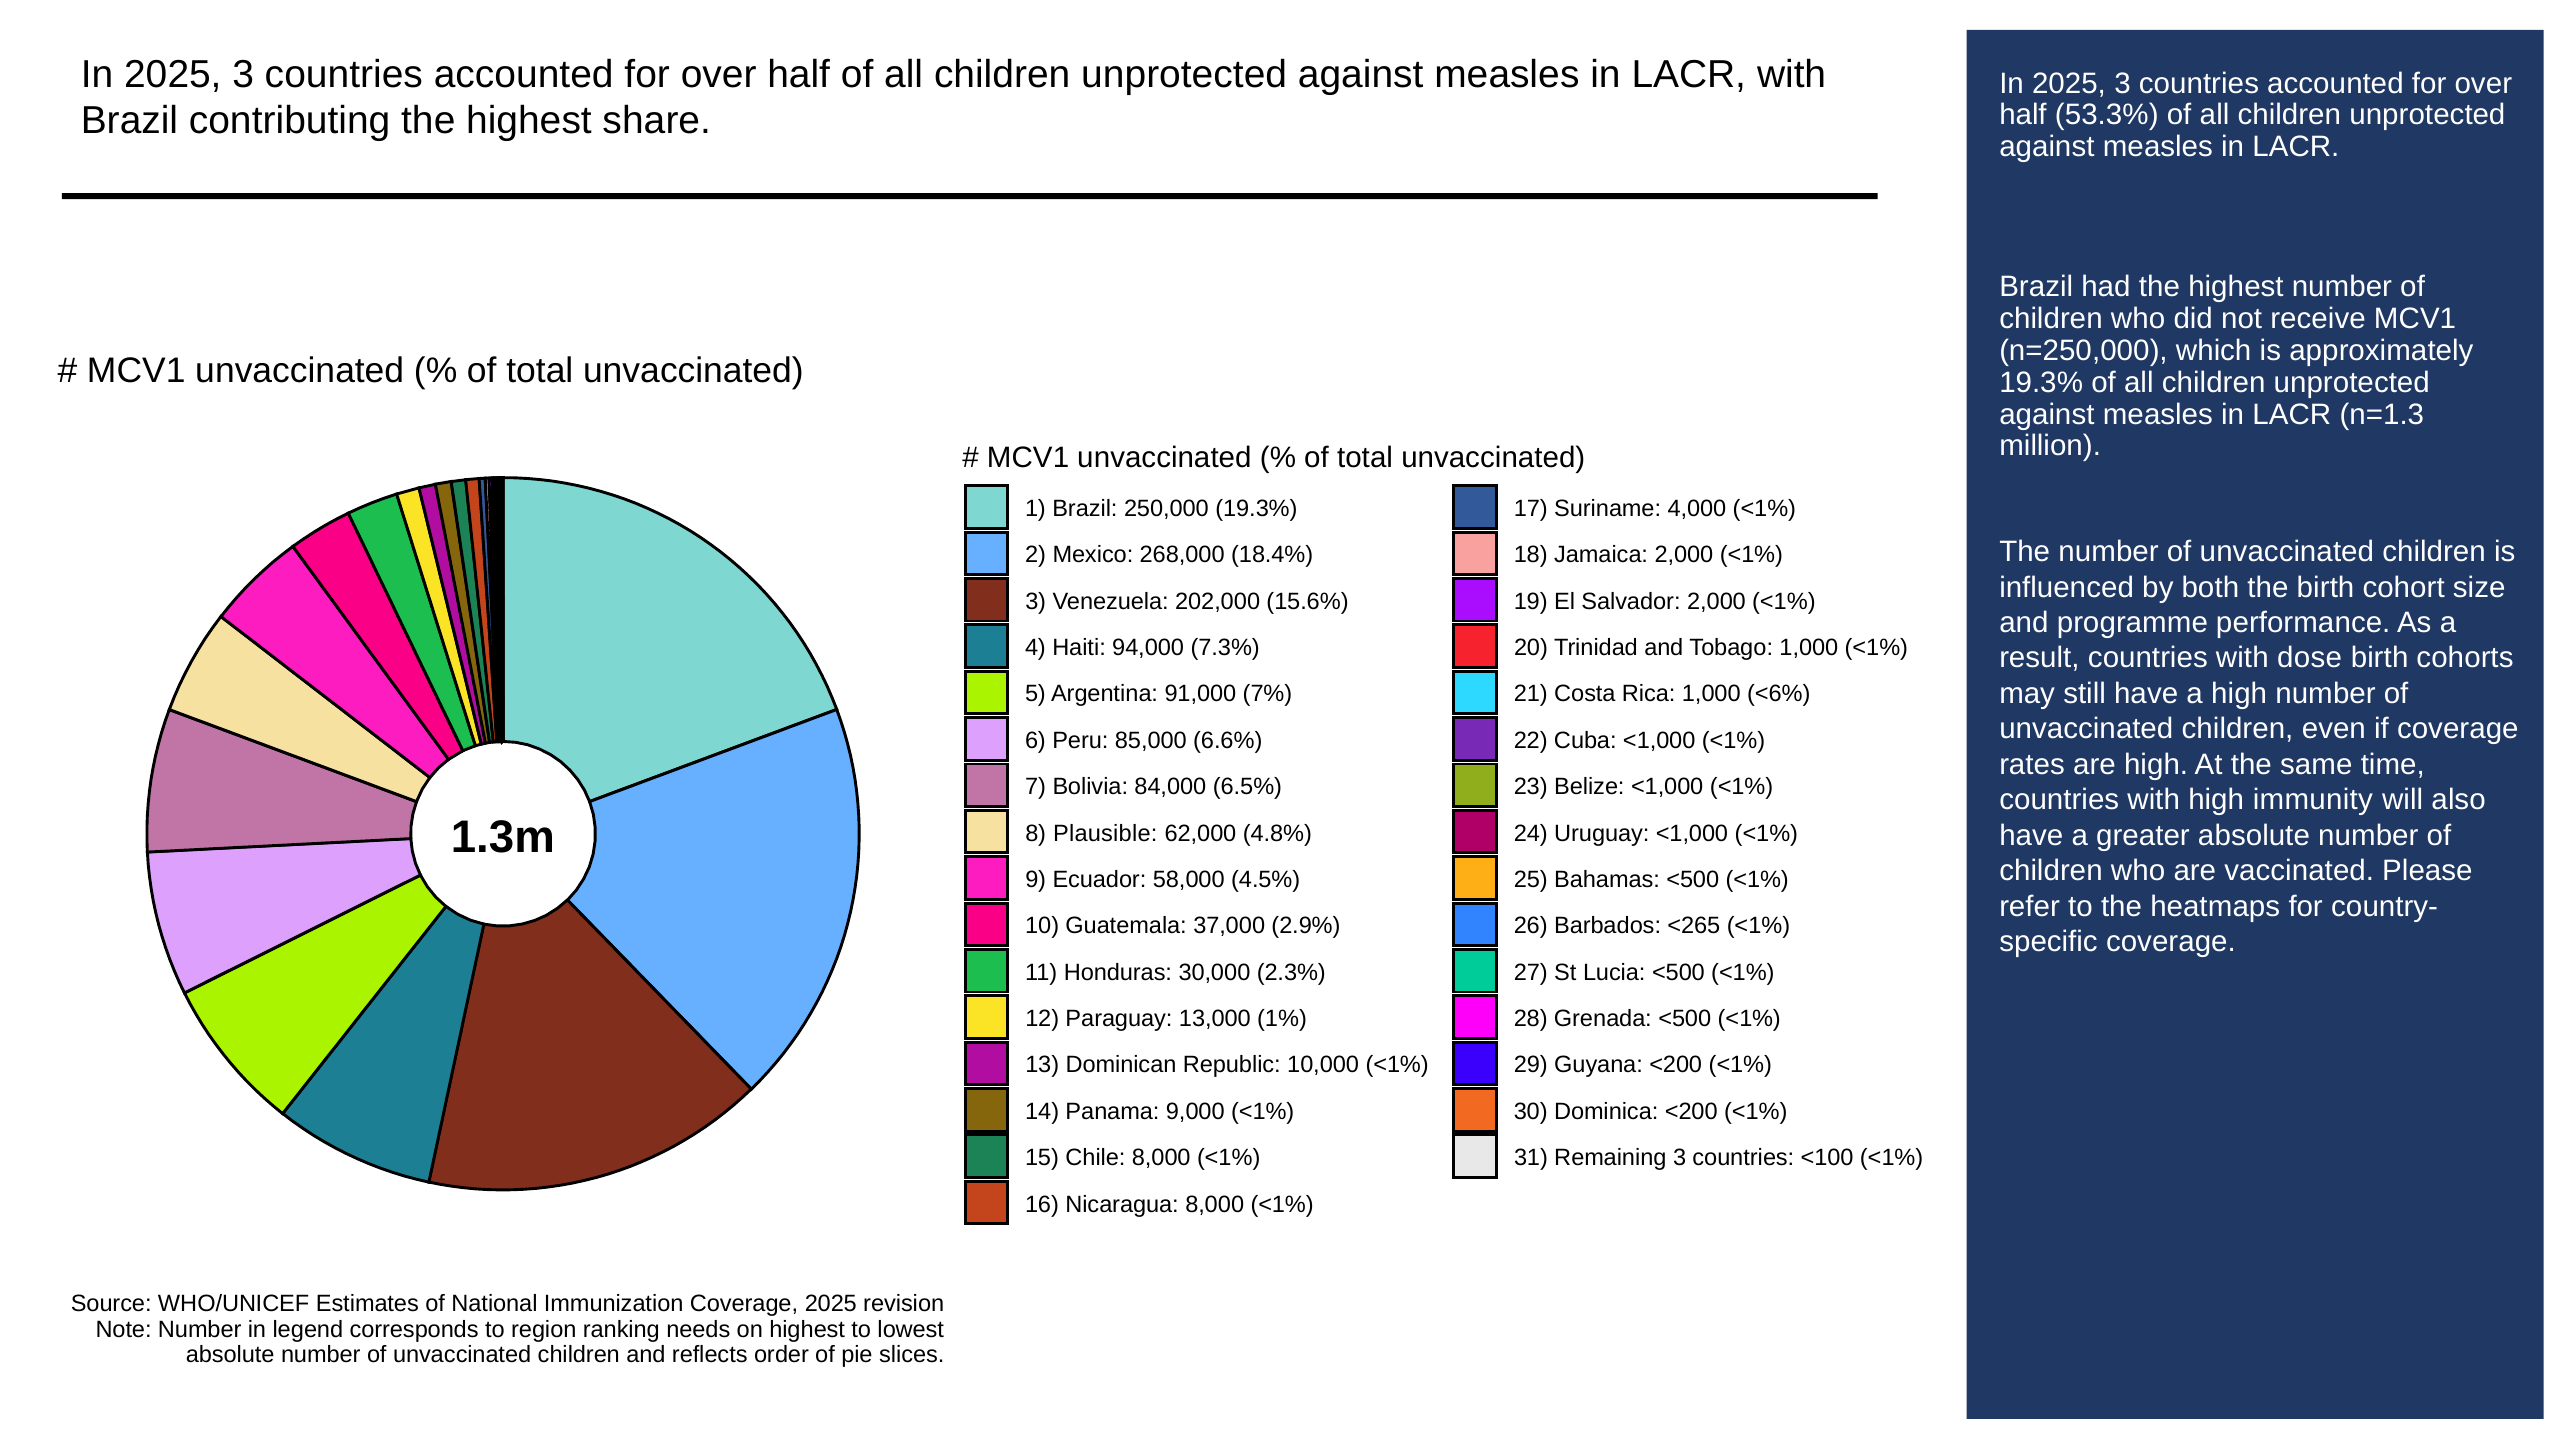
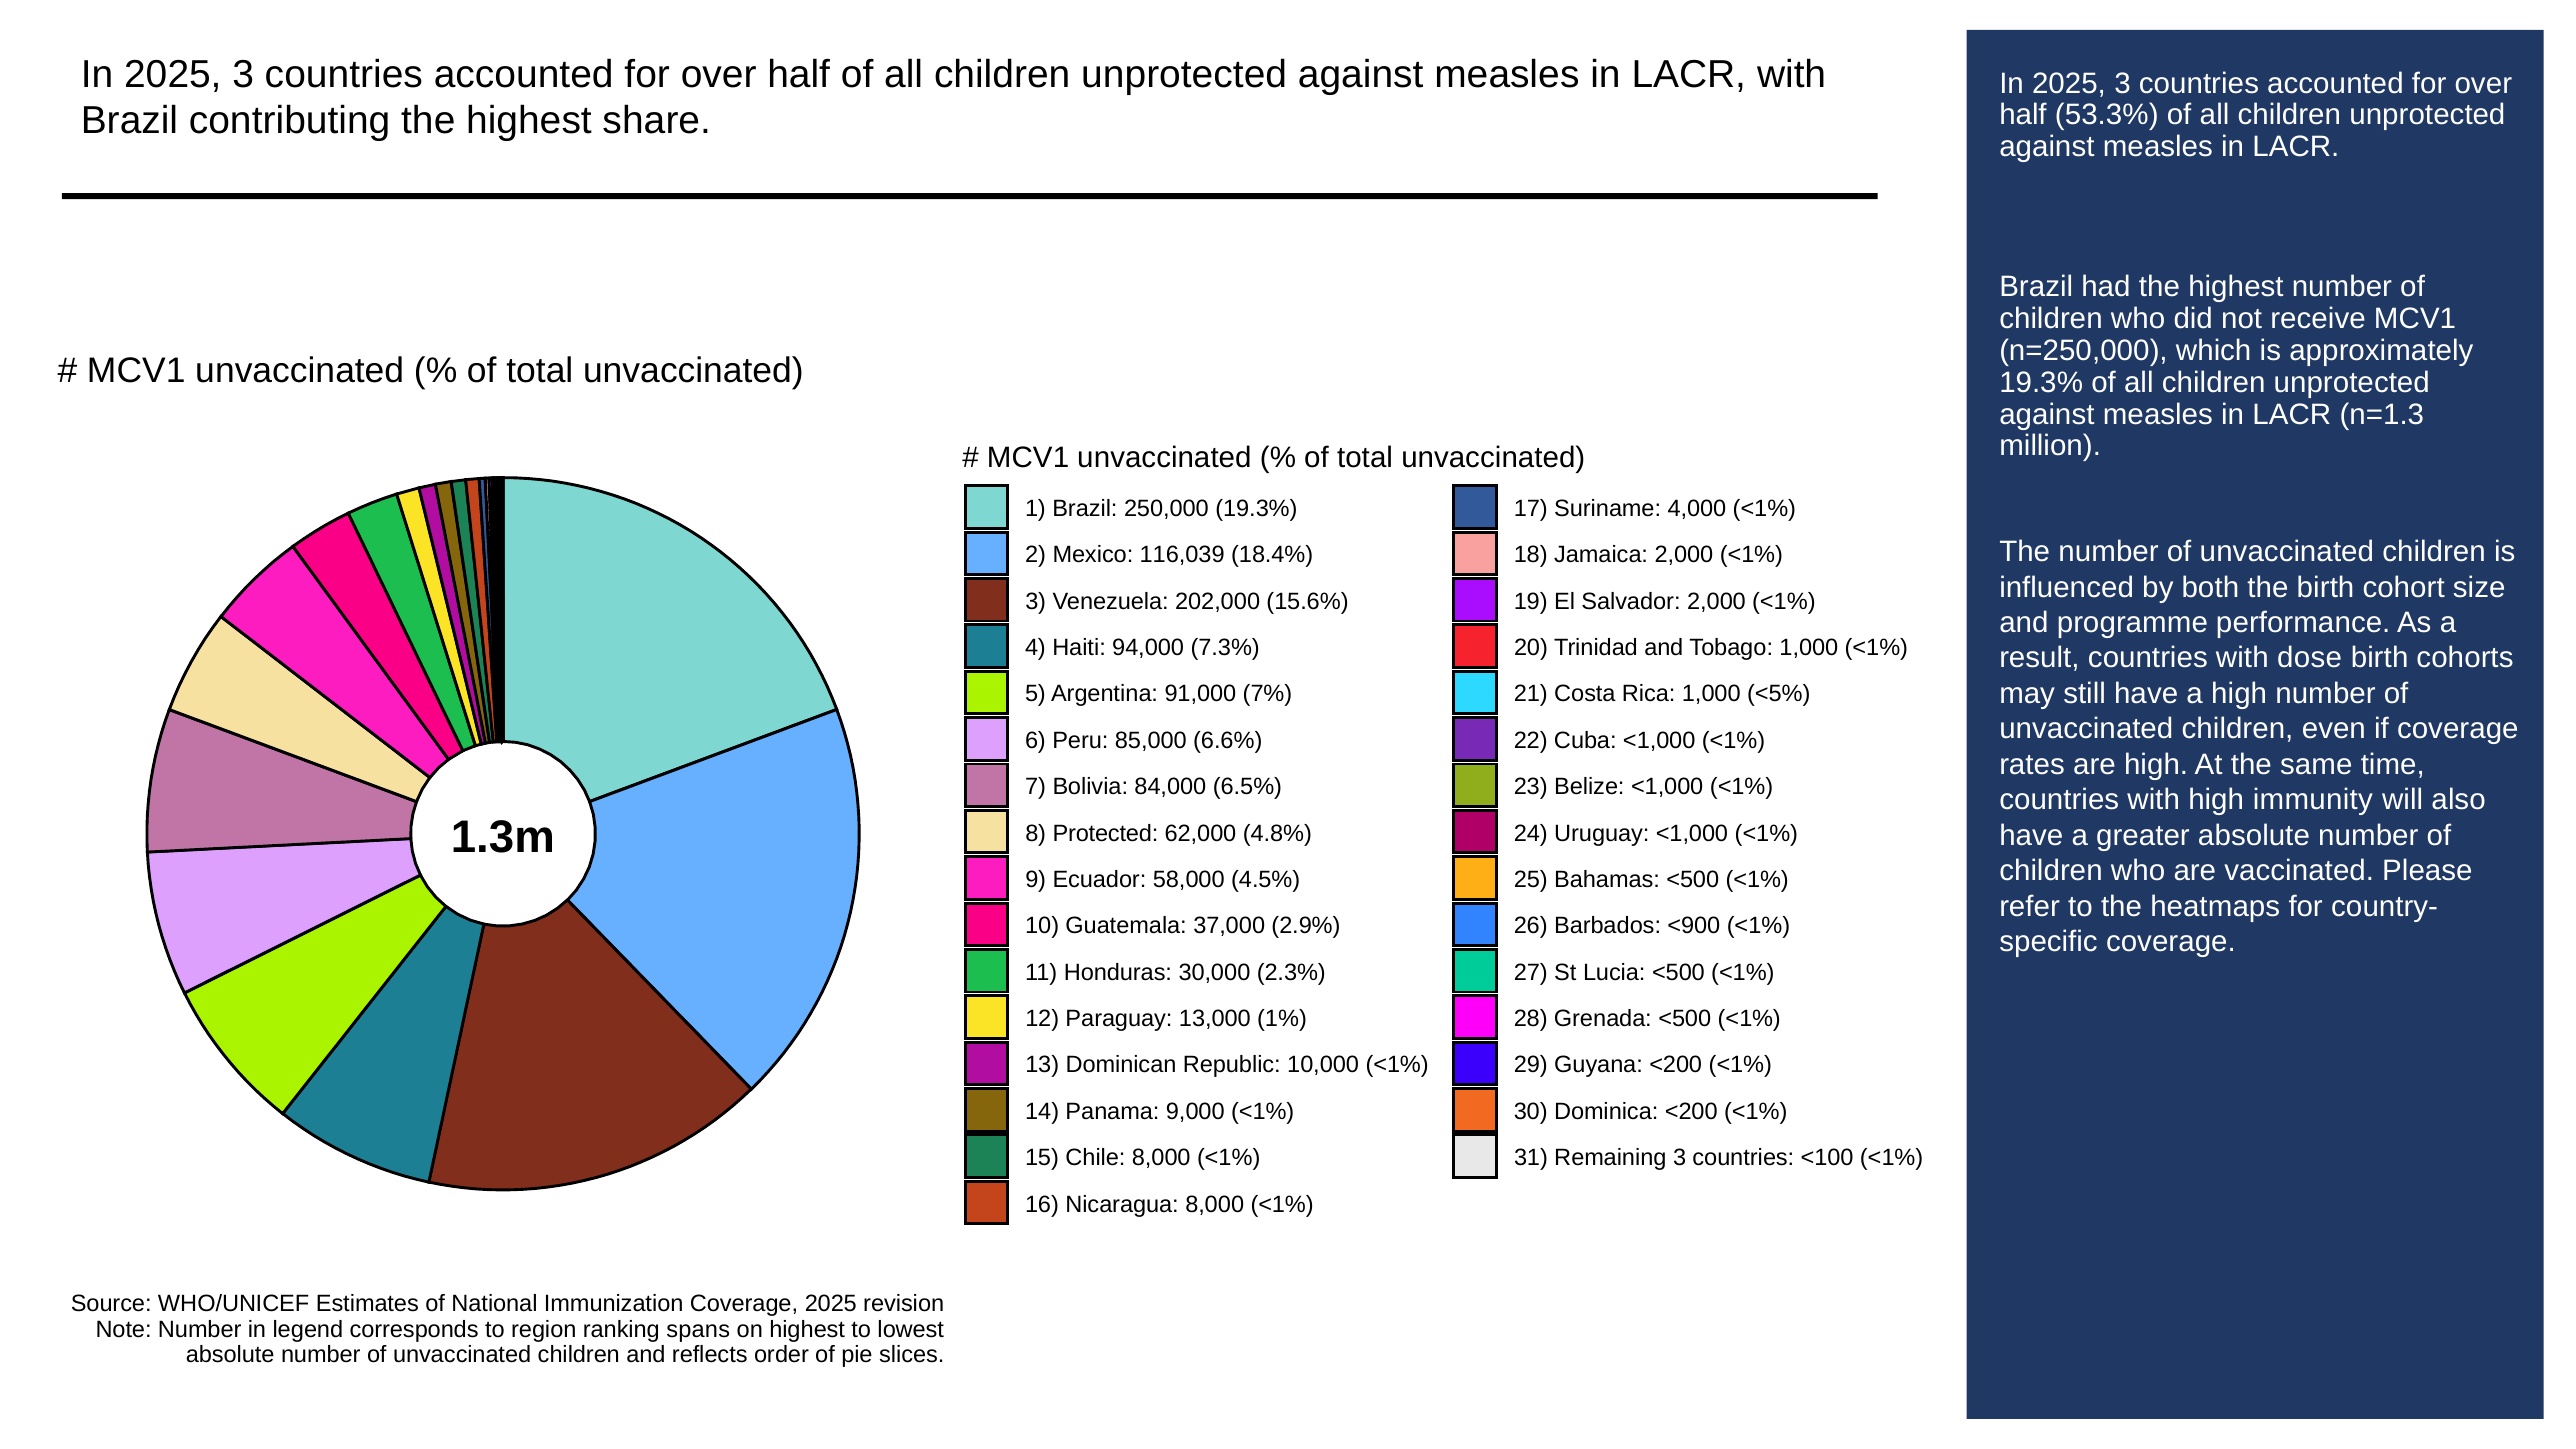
268,000: 268,000 -> 116,039
<6%: <6% -> <5%
Plausible: Plausible -> Protected
<265: <265 -> <900
needs: needs -> spans
